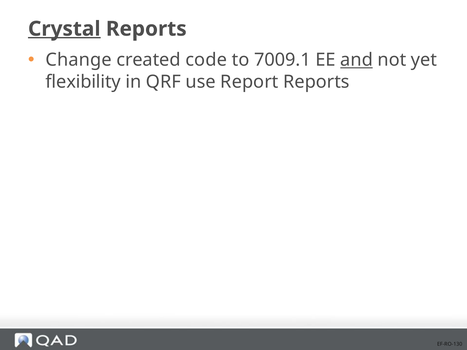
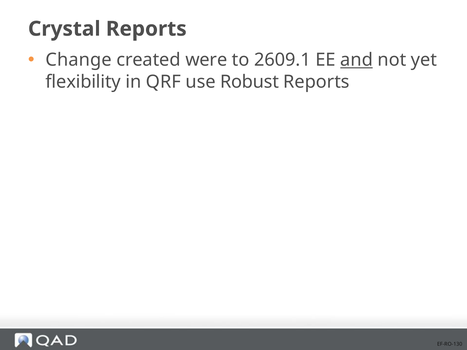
Crystal underline: present -> none
code: code -> were
7009.1: 7009.1 -> 2609.1
Report: Report -> Robust
